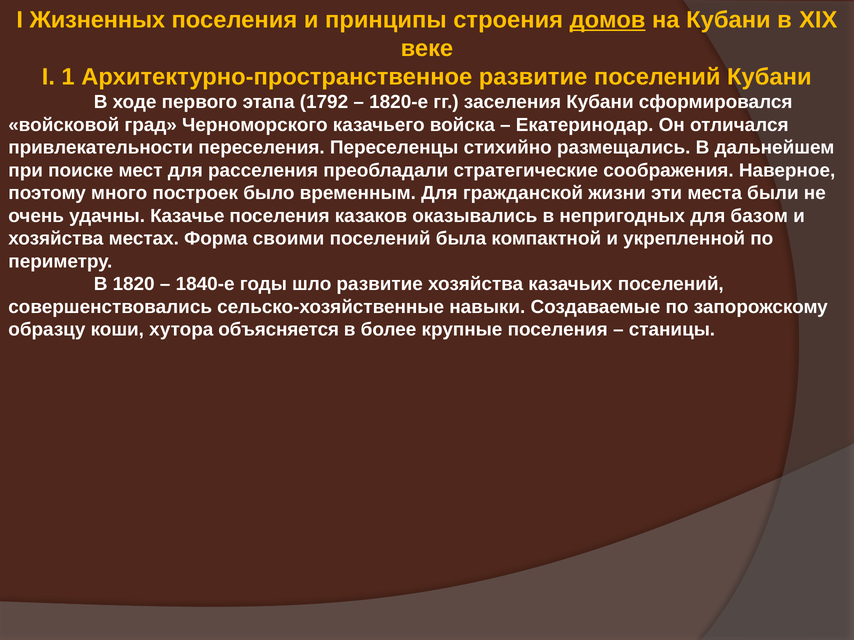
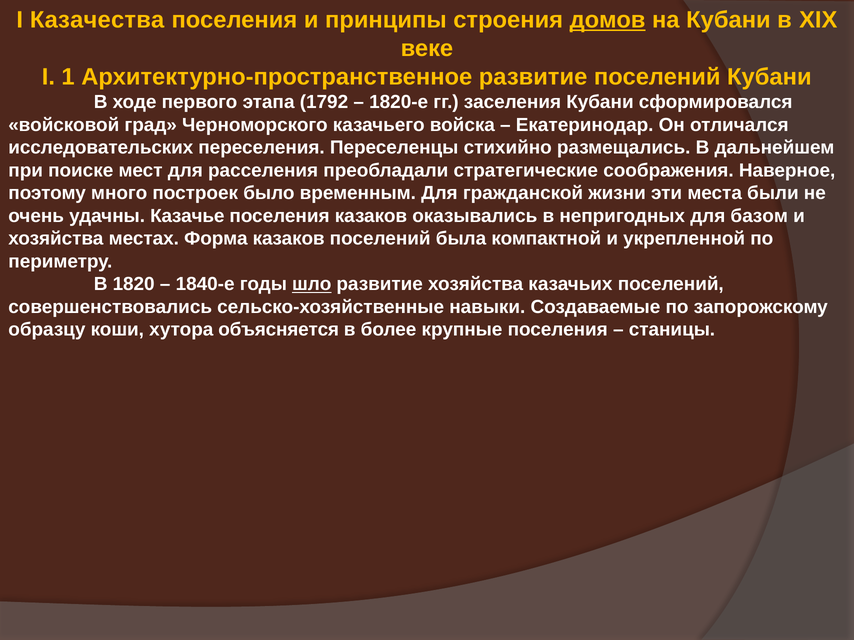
Жизненных: Жизненных -> Казачества
привлекательности: привлекательности -> исследовательских
Форма своими: своими -> казаков
шло underline: none -> present
